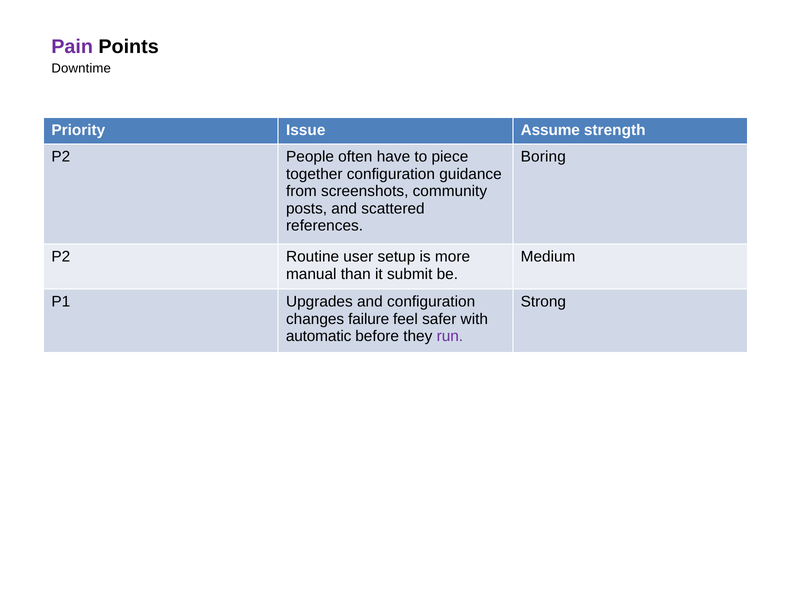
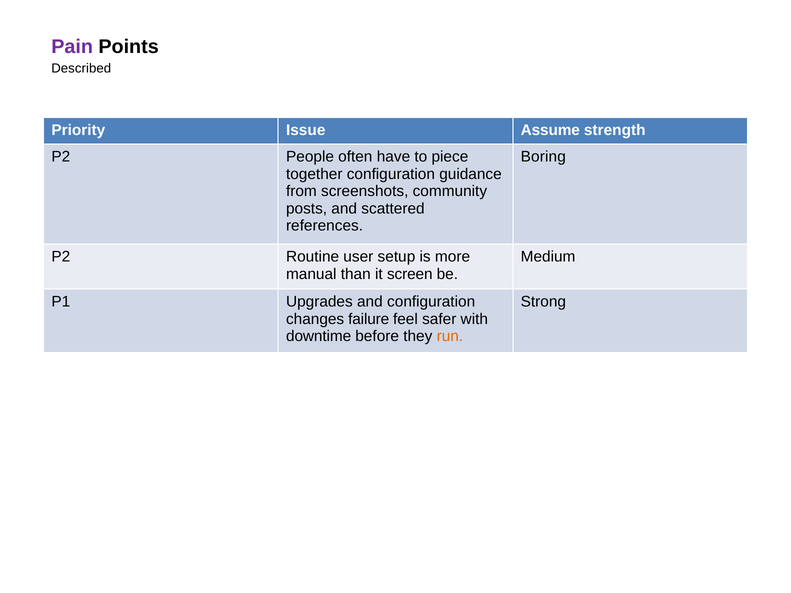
Downtime: Downtime -> Described
submit: submit -> screen
automatic: automatic -> downtime
run colour: purple -> orange
